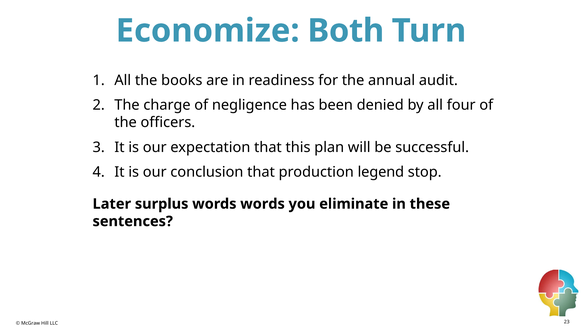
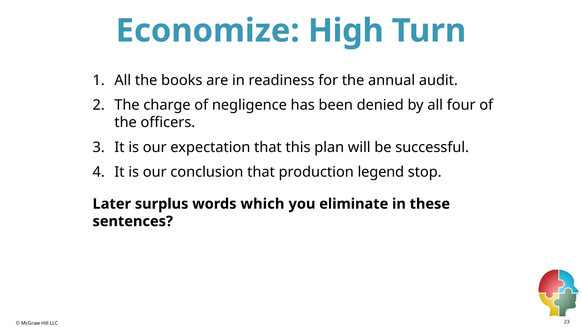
Both: Both -> High
words words: words -> which
